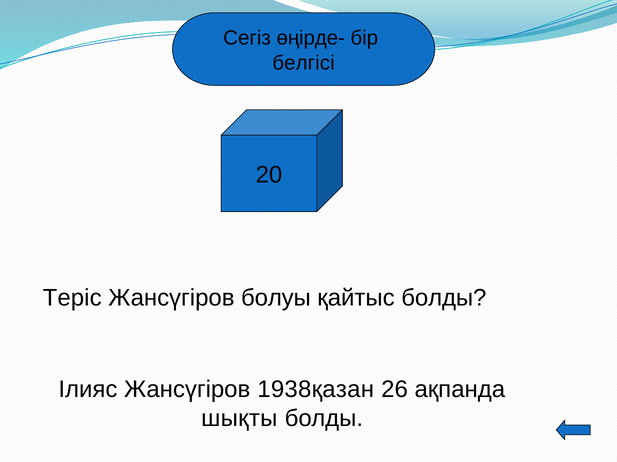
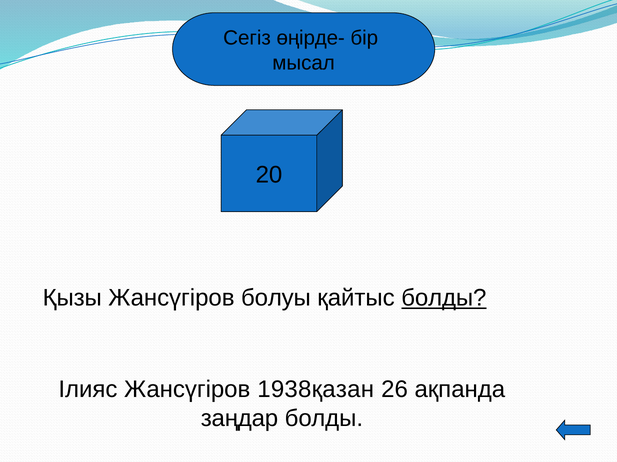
белгісі: белгісі -> мысал
Теріс: Теріс -> Қызы
болды at (444, 298) underline: none -> present
шықты: шықты -> заңдар
